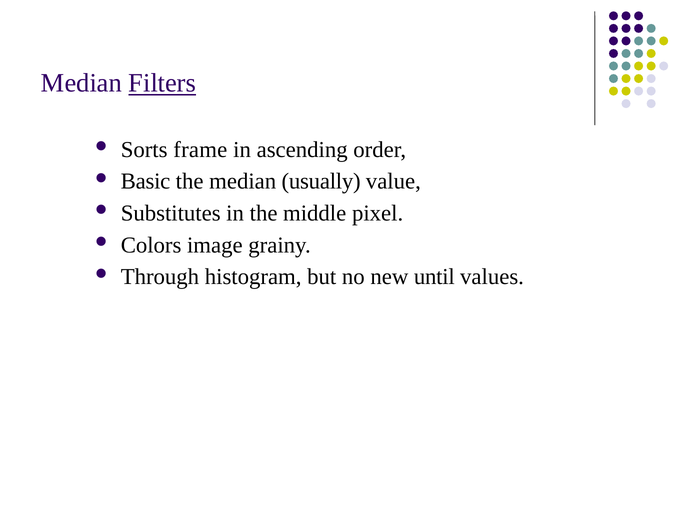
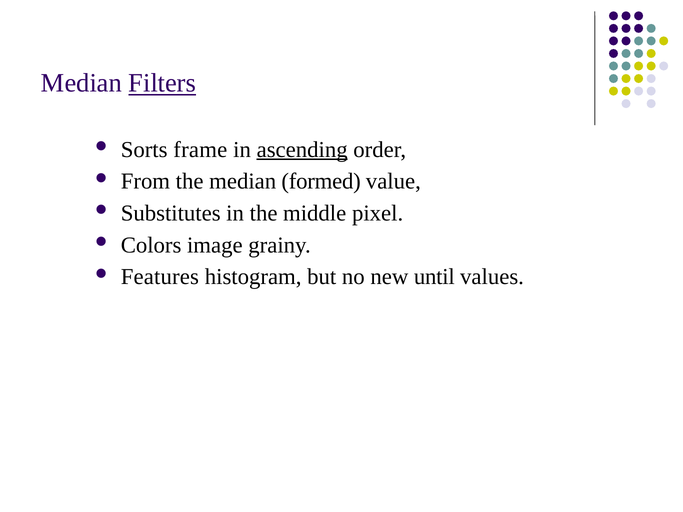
ascending underline: none -> present
Basic: Basic -> From
usually: usually -> formed
Through: Through -> Features
